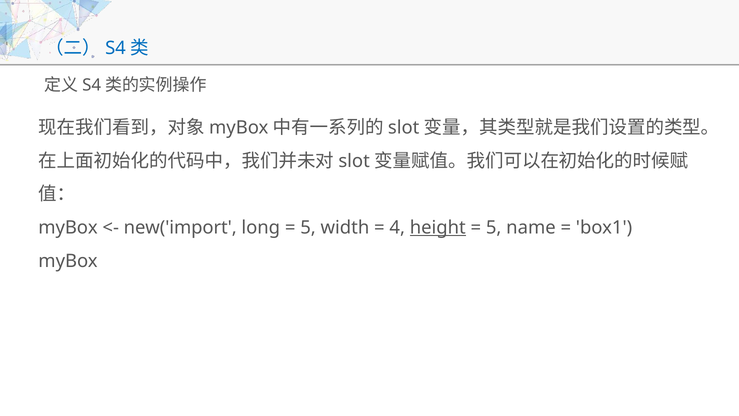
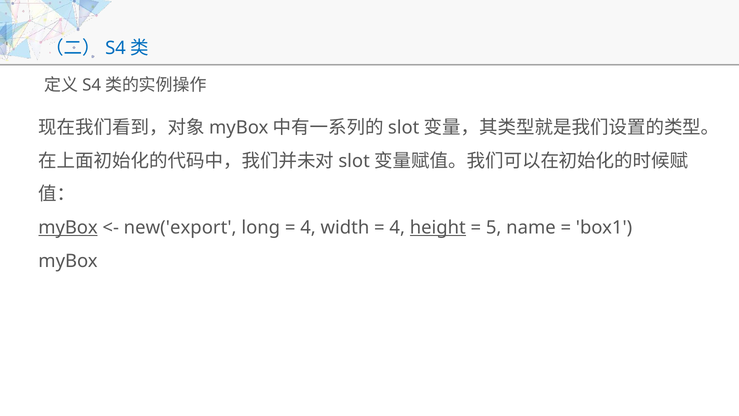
myBox at (68, 227) underline: none -> present
new('import: new('import -> new('export
5 at (308, 227): 5 -> 4
